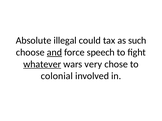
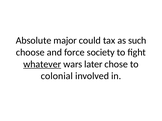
illegal: illegal -> major
and underline: present -> none
speech: speech -> society
very: very -> later
